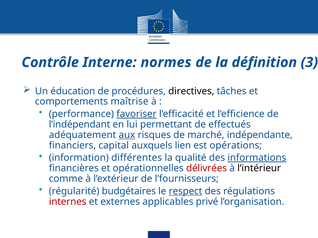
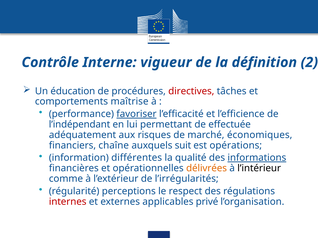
normes: normes -> vigueur
3: 3 -> 2
directives colour: black -> red
effectués: effectués -> effectuée
aux underline: present -> none
indépendante: indépendante -> économiques
capital: capital -> chaîne
lien: lien -> suit
délivrées colour: red -> orange
l’fournisseurs: l’fournisseurs -> l’irrégularités
budgétaires: budgétaires -> perceptions
respect underline: present -> none
